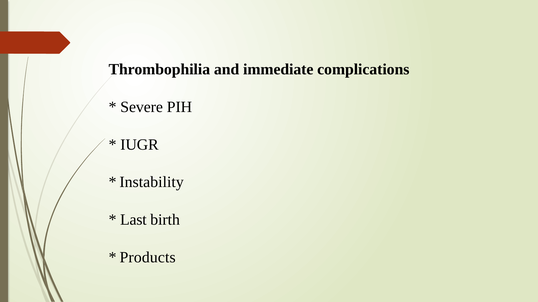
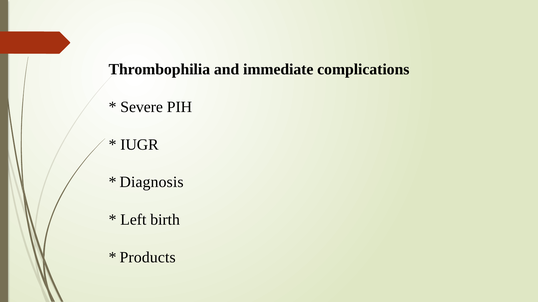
Instability: Instability -> Diagnosis
Last: Last -> Left
